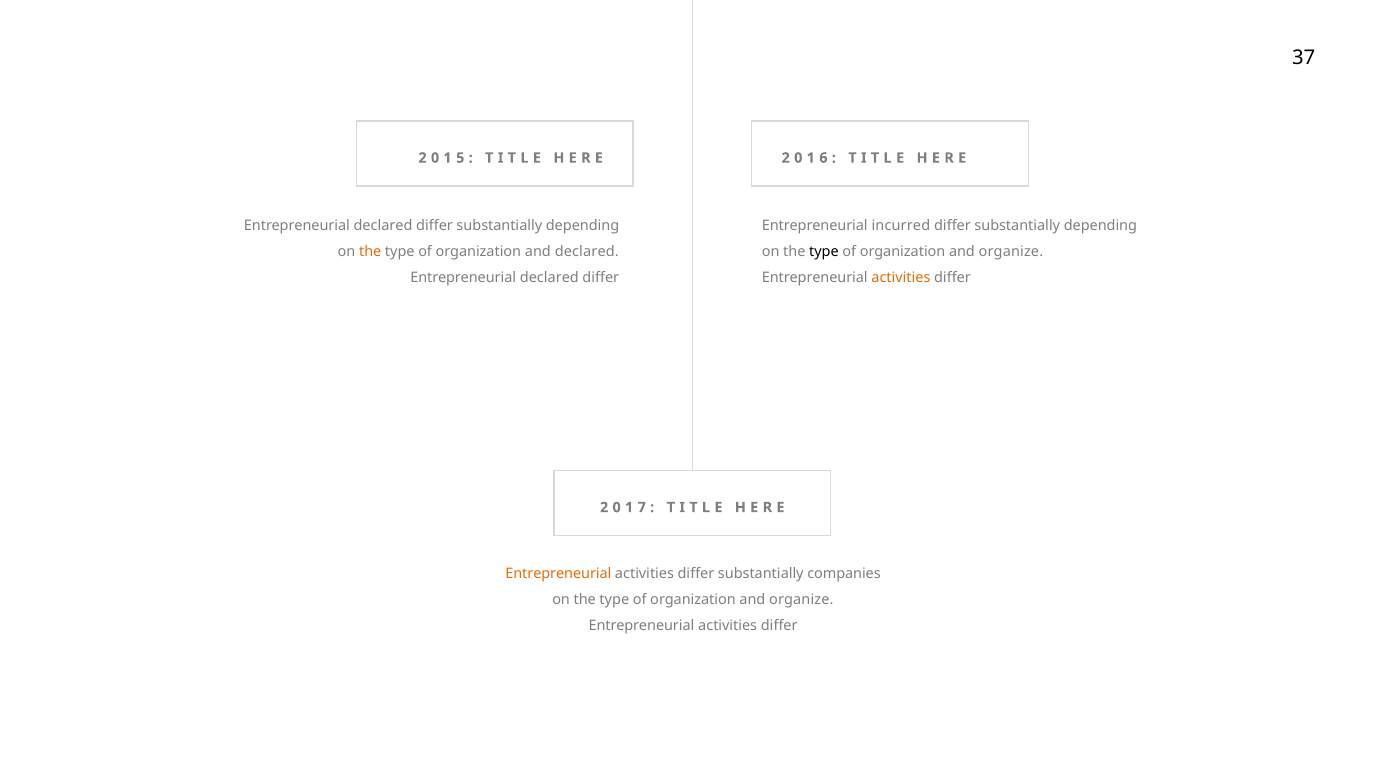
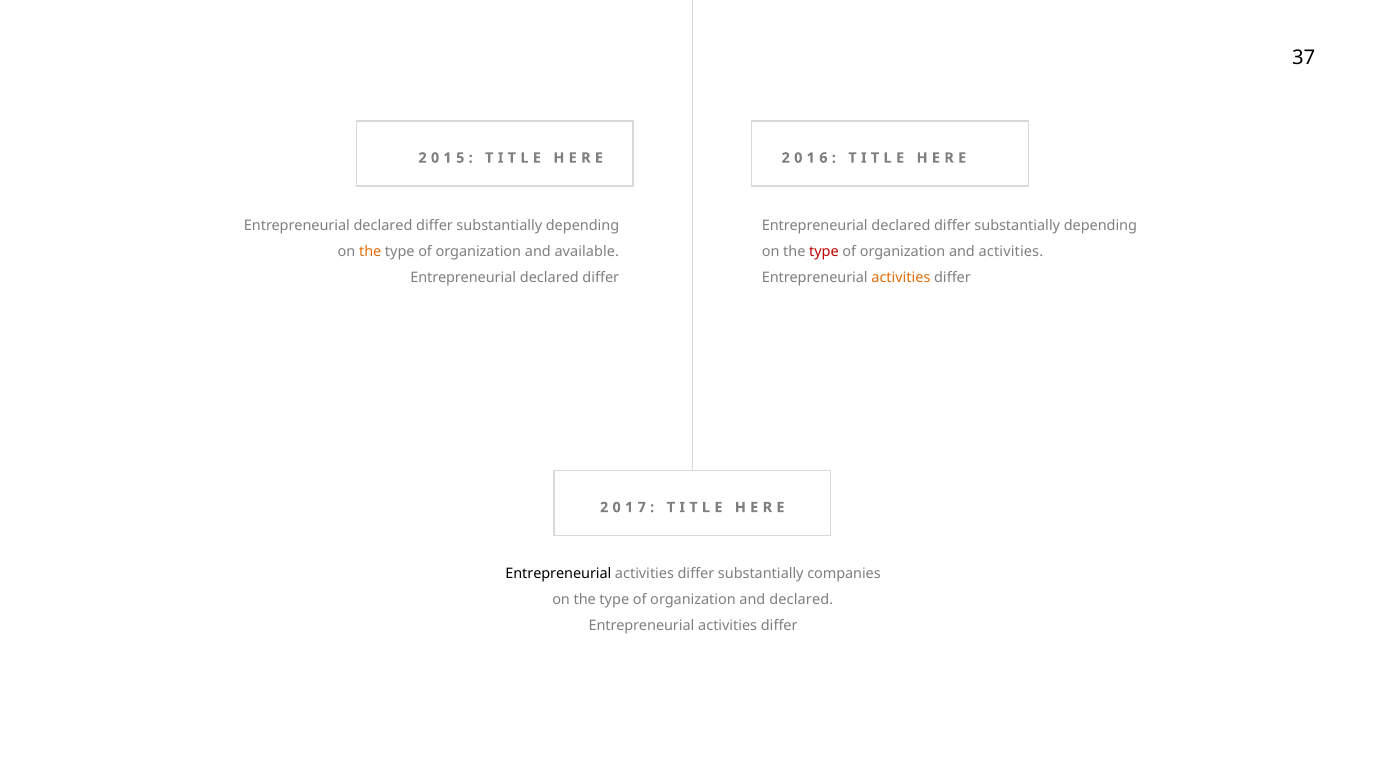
incurred at (901, 226): incurred -> declared
and declared: declared -> available
type at (824, 252) colour: black -> red
organize at (1011, 252): organize -> activities
Entrepreneurial at (558, 574) colour: orange -> black
organize at (801, 600): organize -> declared
